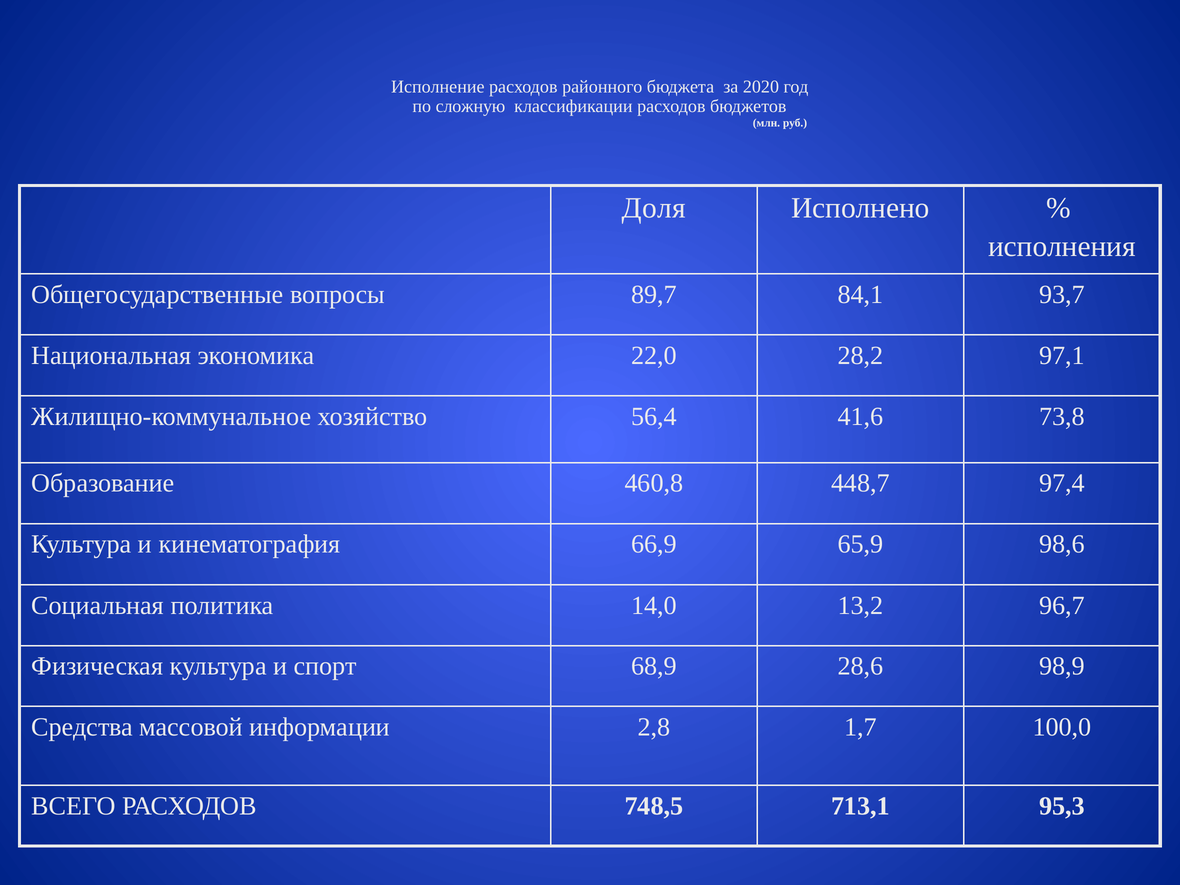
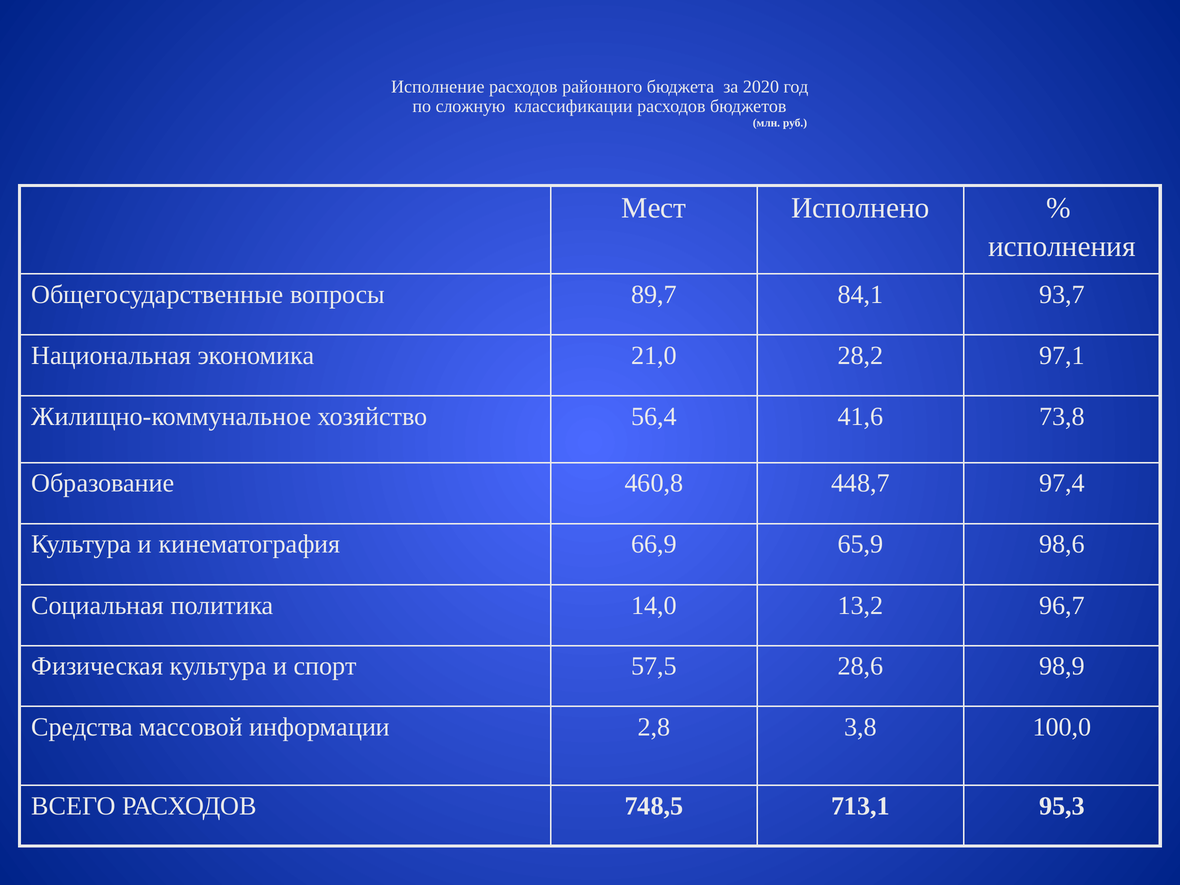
Доля: Доля -> Мест
22,0: 22,0 -> 21,0
68,9: 68,9 -> 57,5
1,7: 1,7 -> 3,8
